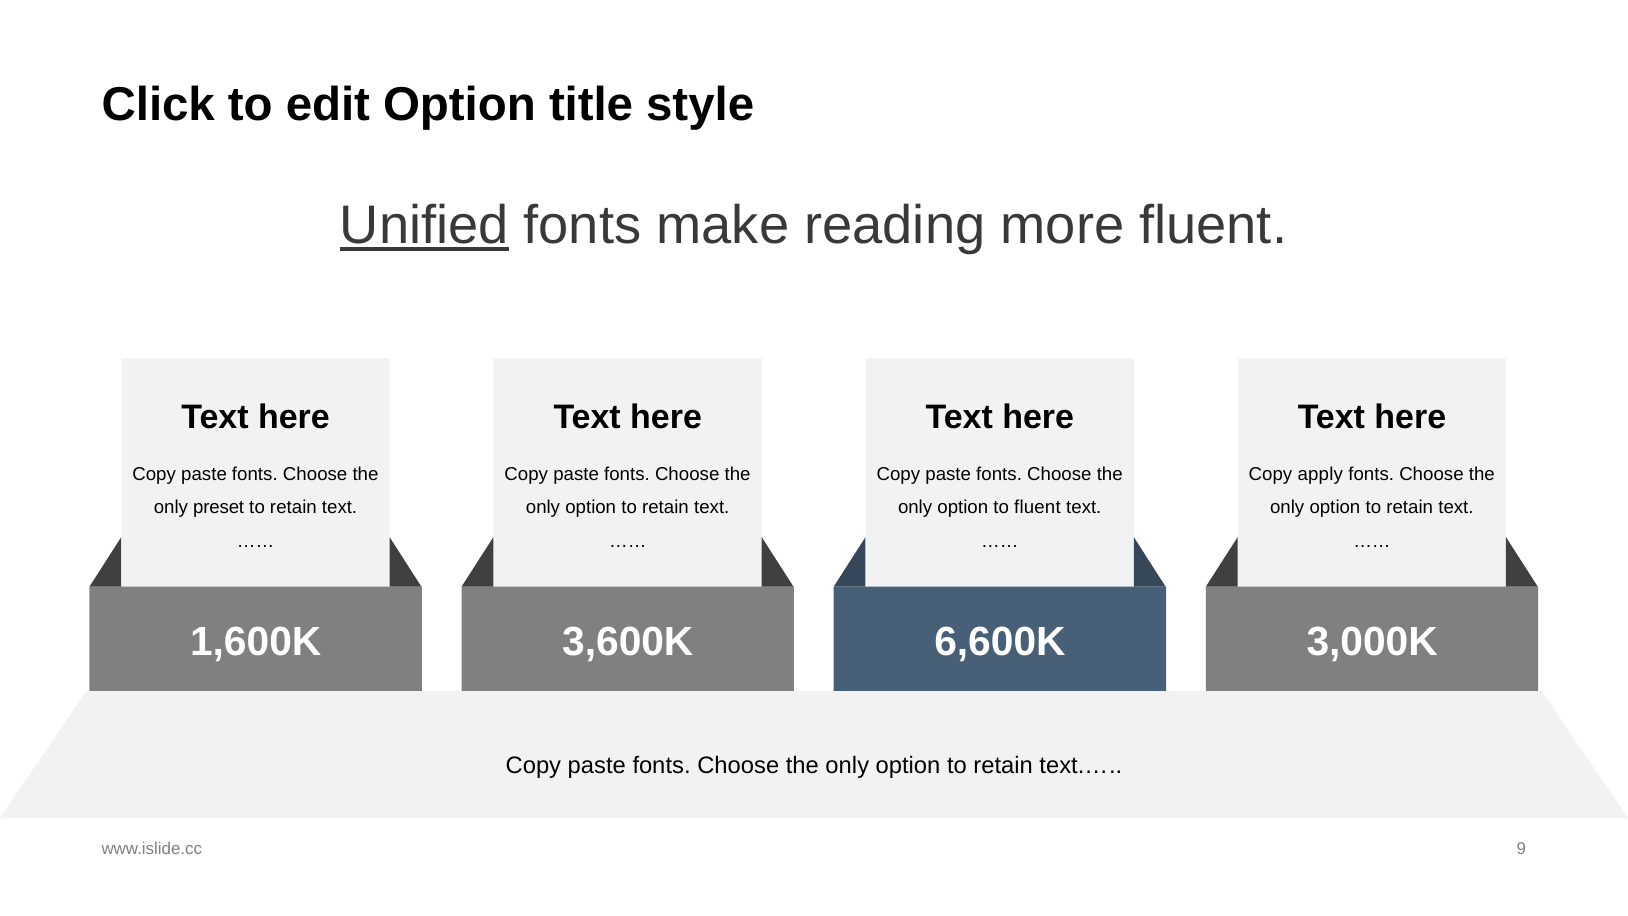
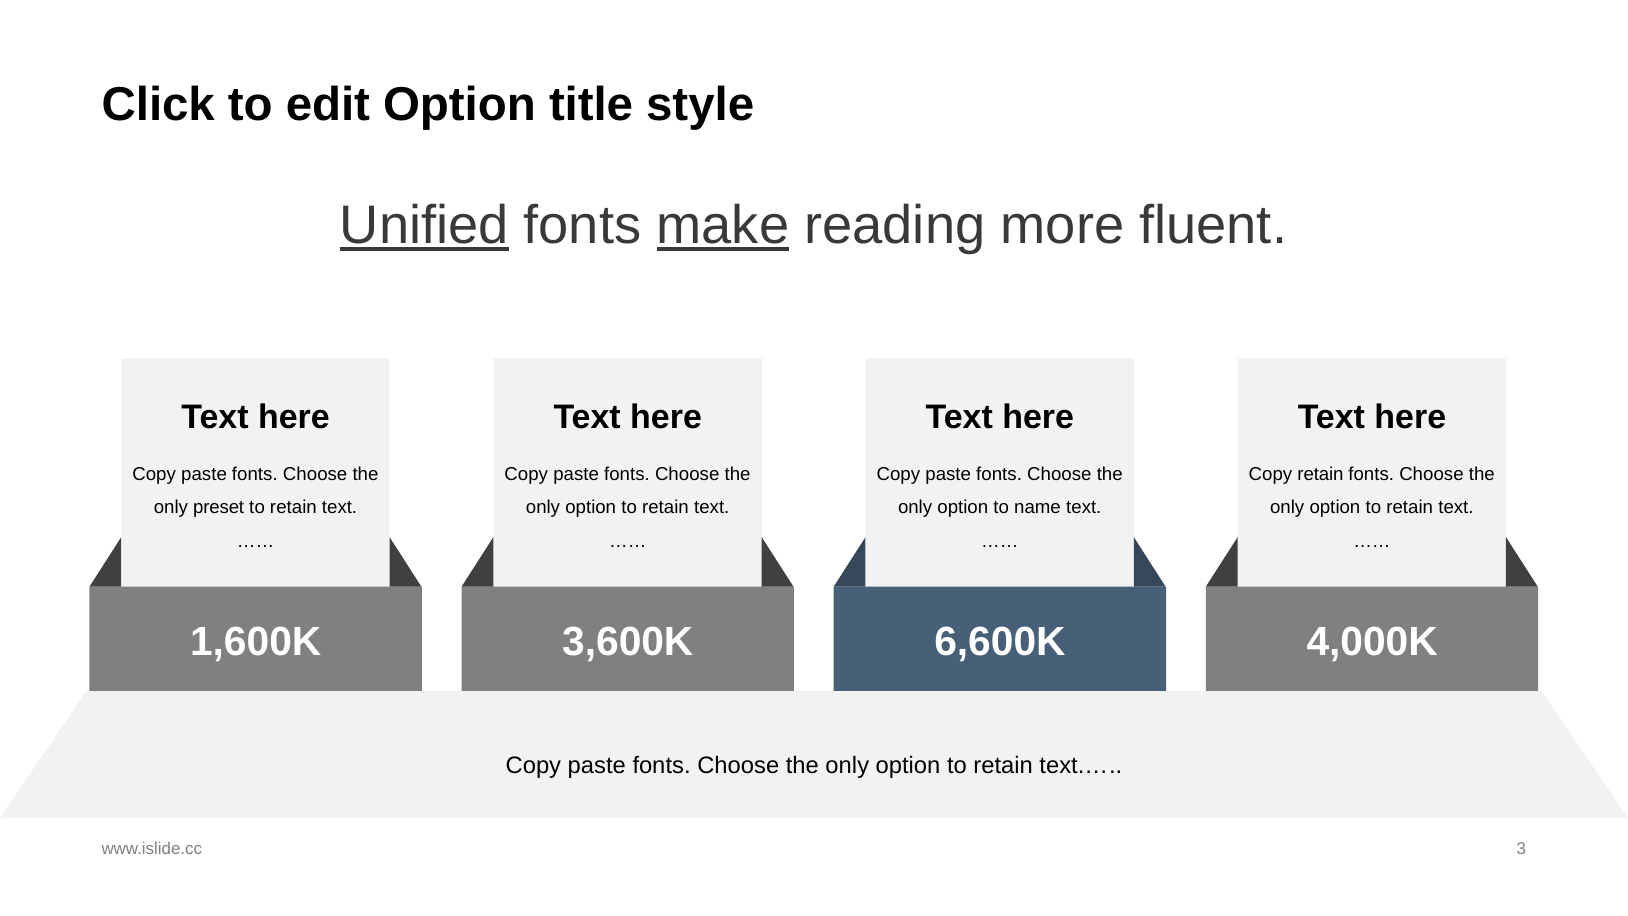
make underline: none -> present
Copy apply: apply -> retain
to fluent: fluent -> name
3,000K: 3,000K -> 4,000K
9: 9 -> 3
